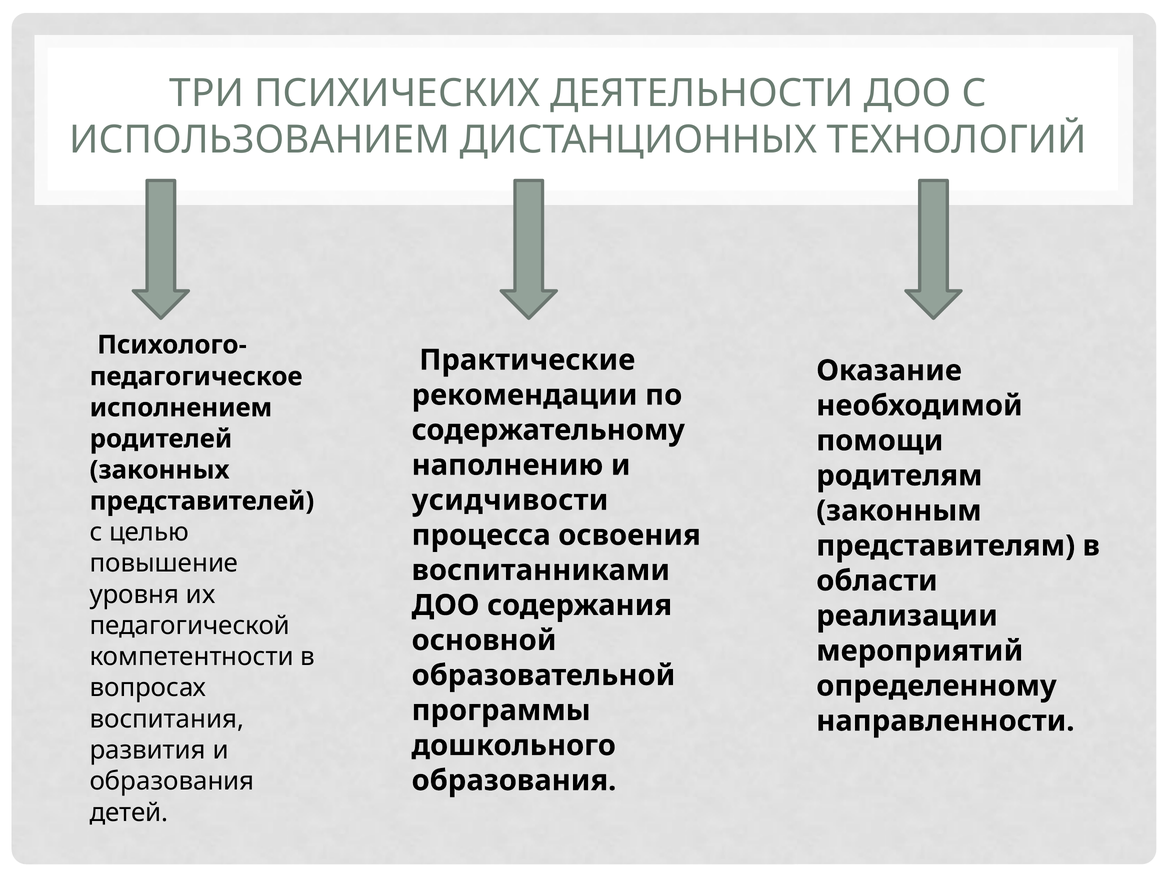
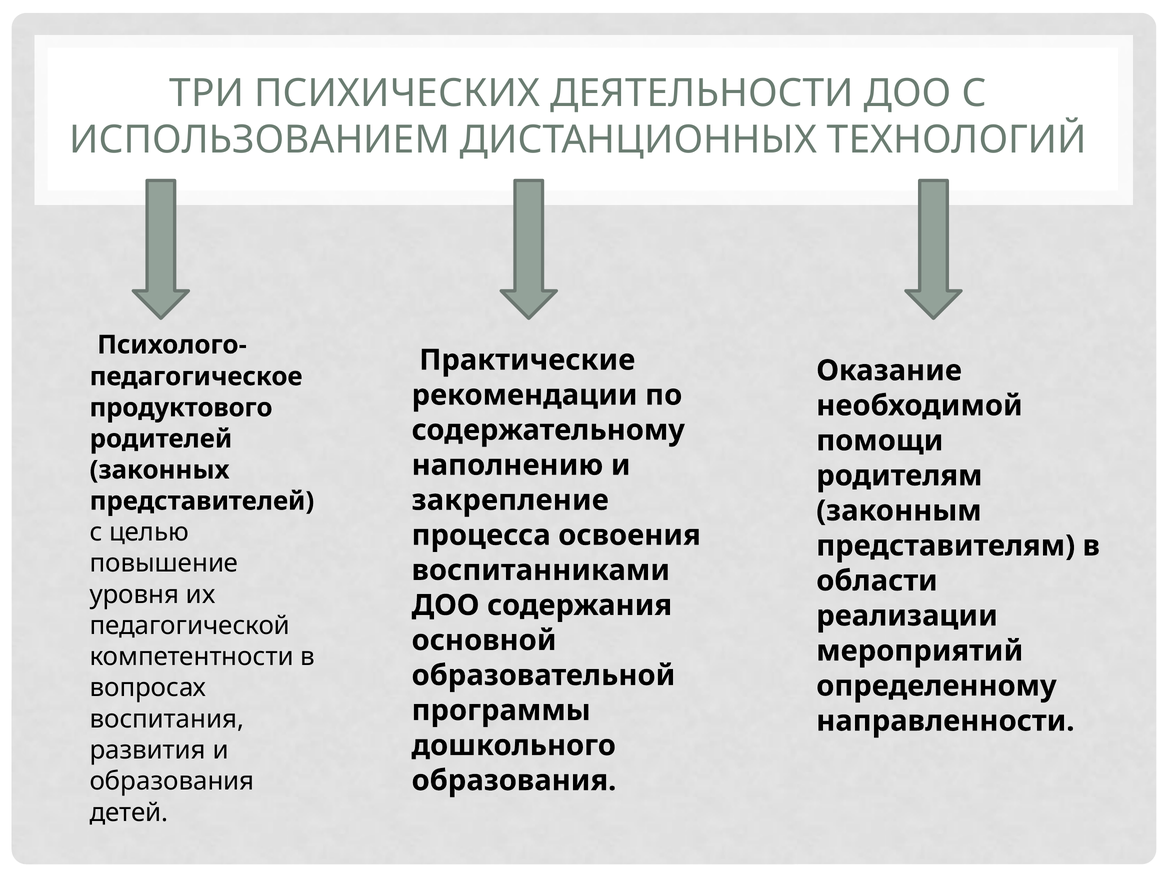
исполнением: исполнением -> продуктового
усидчивости: усидчивости -> закрепление
